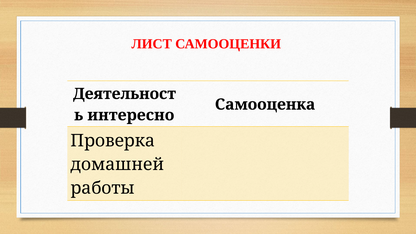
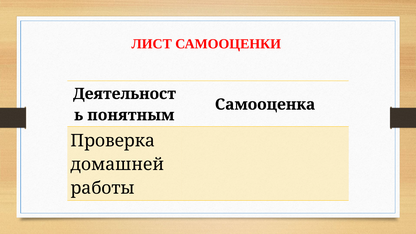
интересно: интересно -> понятным
